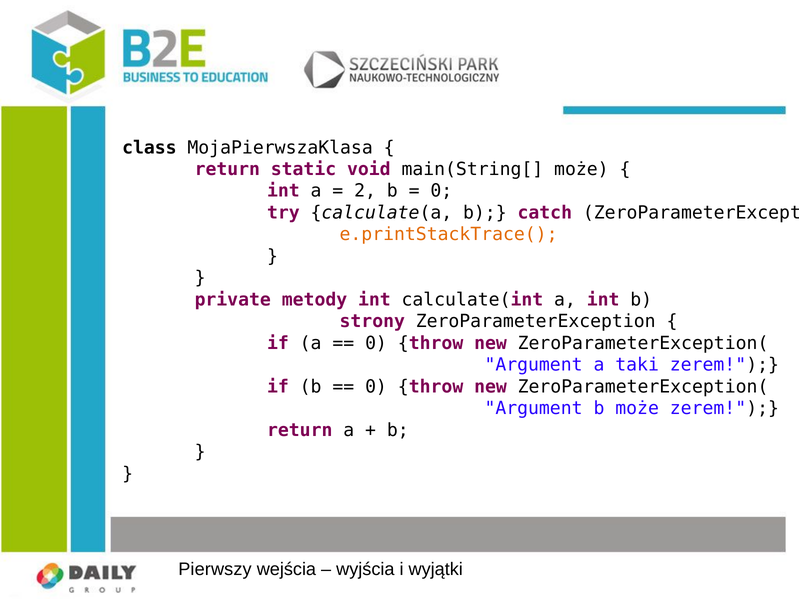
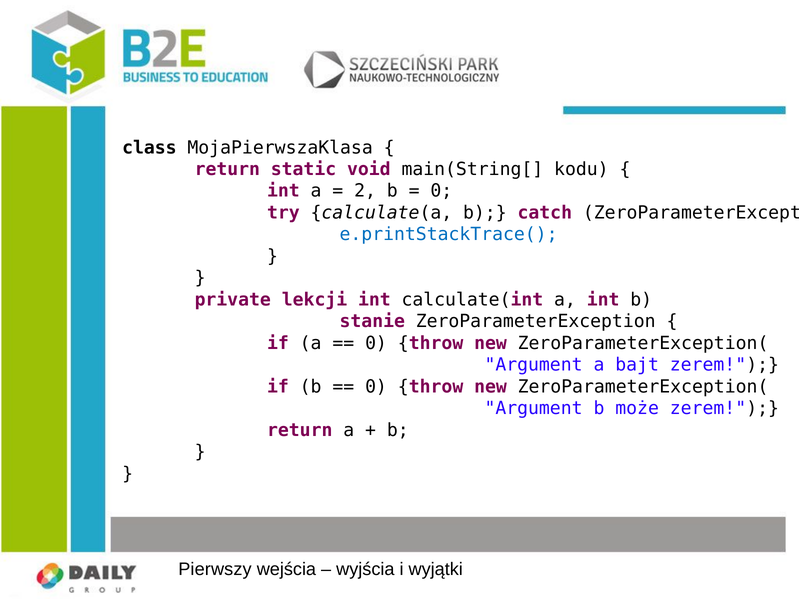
main(String[ może: może -> kodu
e.printStackTrace( colour: orange -> blue
metody: metody -> lekcji
strony: strony -> stanie
taki: taki -> bajt
